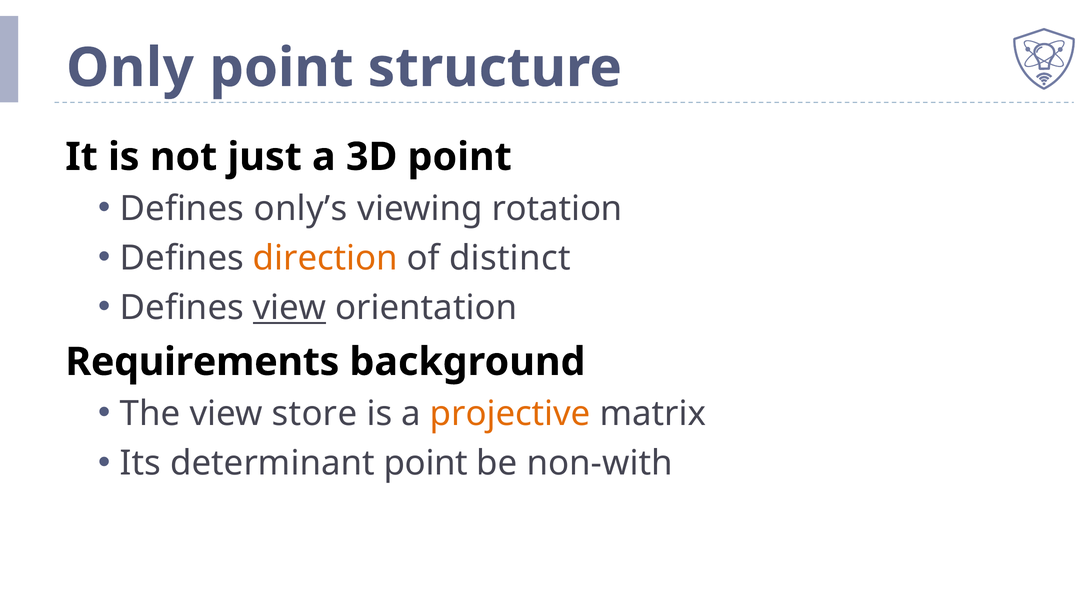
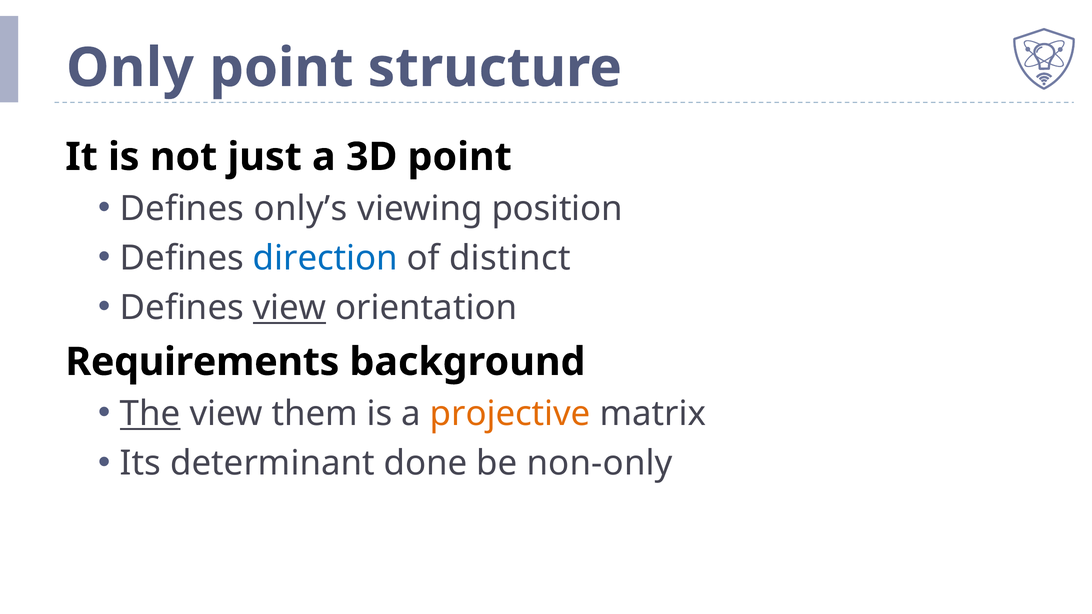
rotation: rotation -> position
direction colour: orange -> blue
The underline: none -> present
store: store -> them
determinant point: point -> done
non-with: non-with -> non-only
